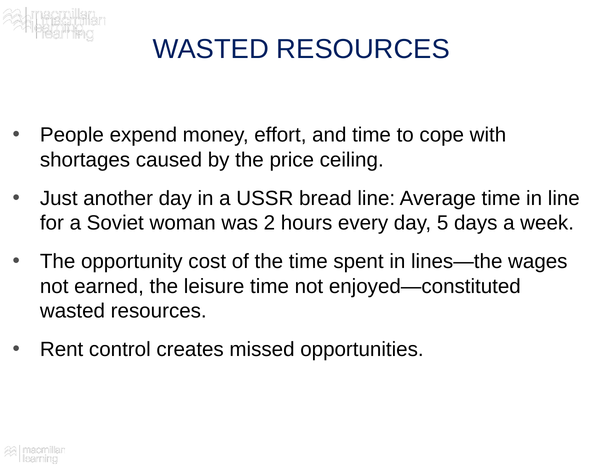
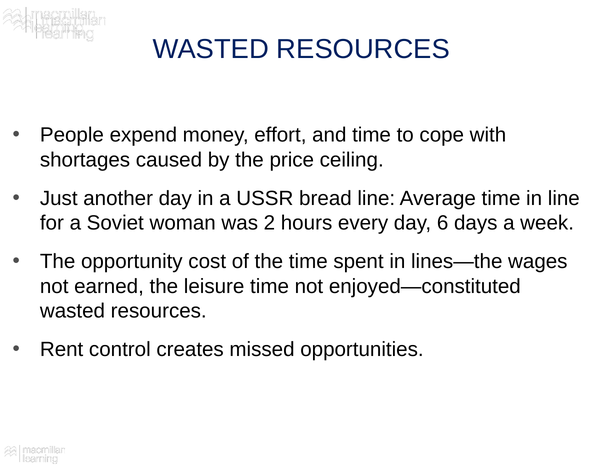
5: 5 -> 6
